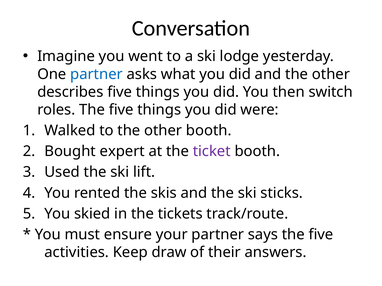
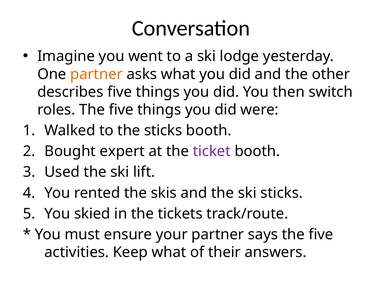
partner at (96, 74) colour: blue -> orange
to the other: other -> sticks
Keep draw: draw -> what
